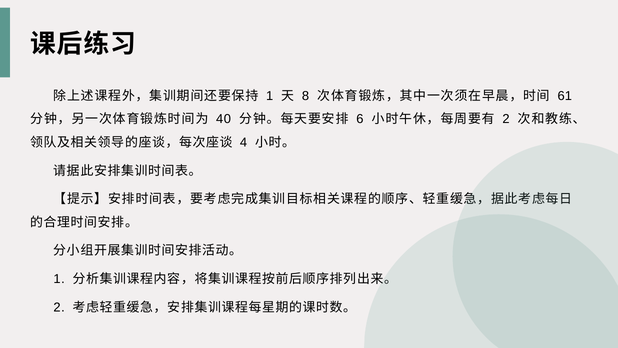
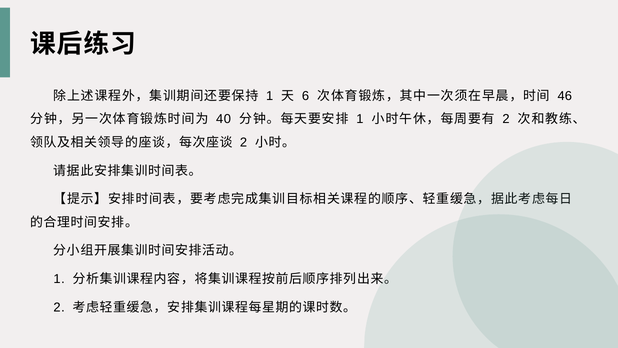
8: 8 -> 6
61: 61 -> 46
6 at (360, 119): 6 -> 1
4 at (244, 142): 4 -> 2
